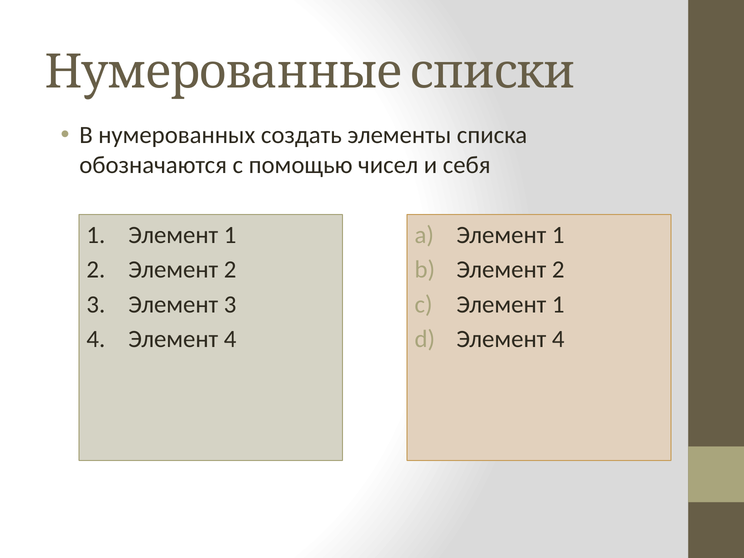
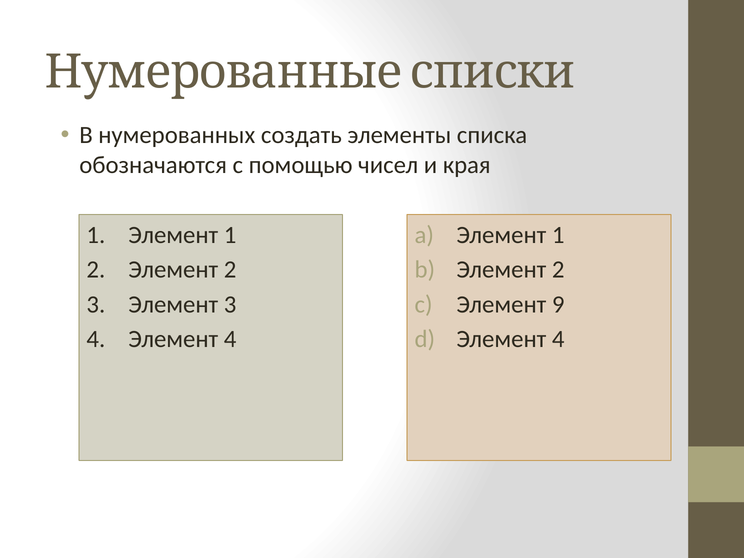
себя: себя -> края
1 at (558, 304): 1 -> 9
